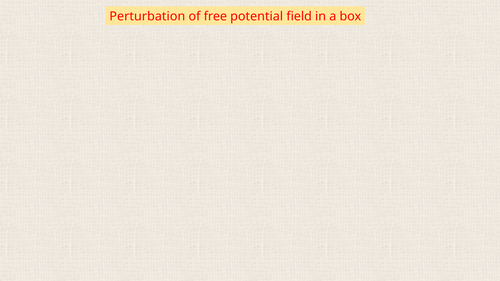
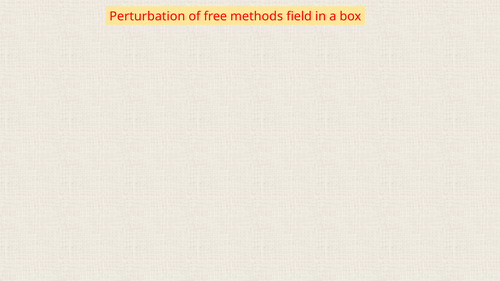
potential: potential -> methods
